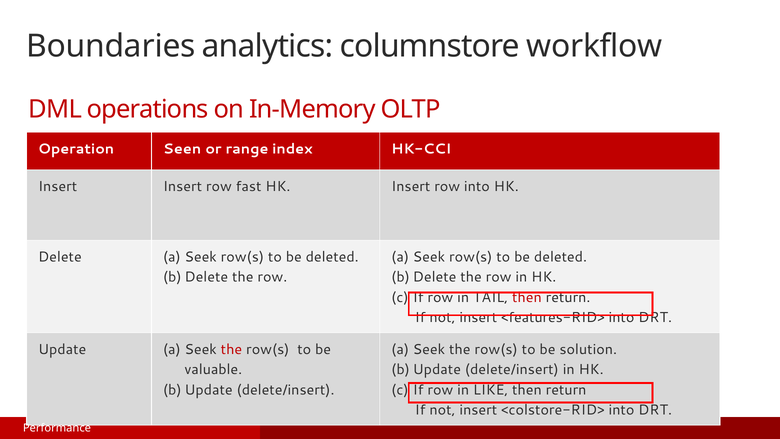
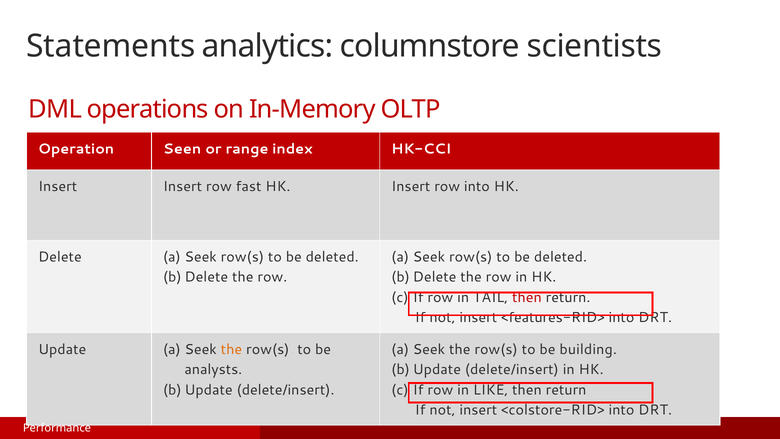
Boundaries: Boundaries -> Statements
workflow: workflow -> scientists
the at (231, 349) colour: red -> orange
solution: solution -> building
valuable: valuable -> analysts
